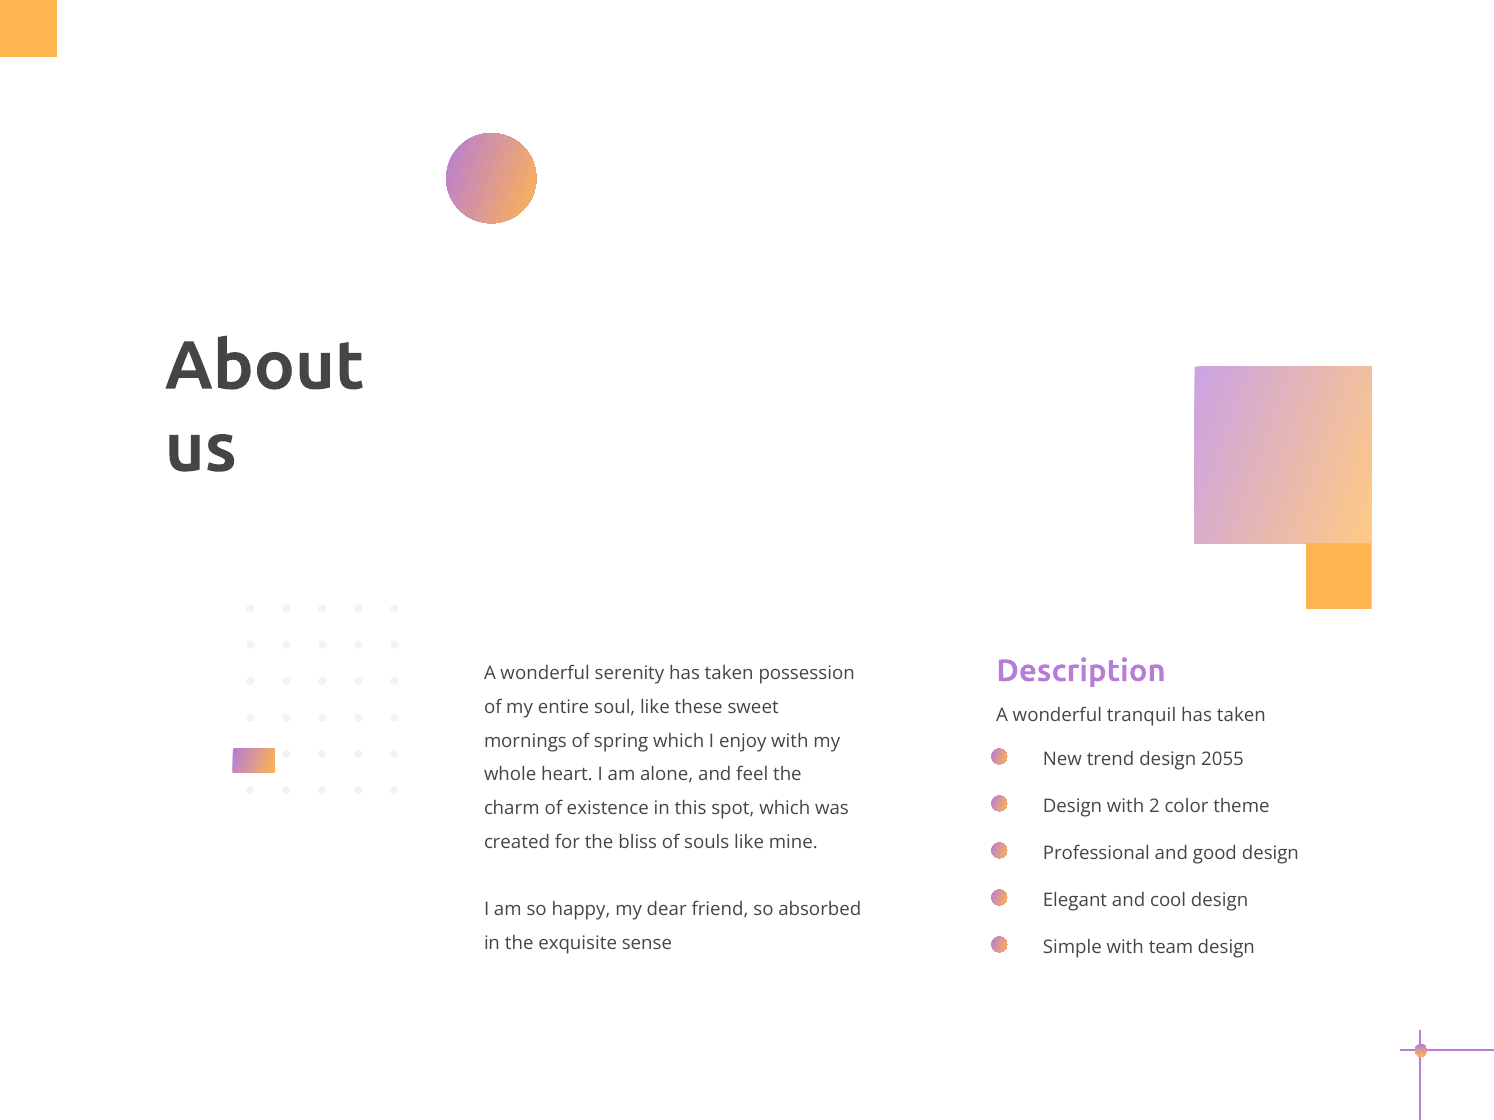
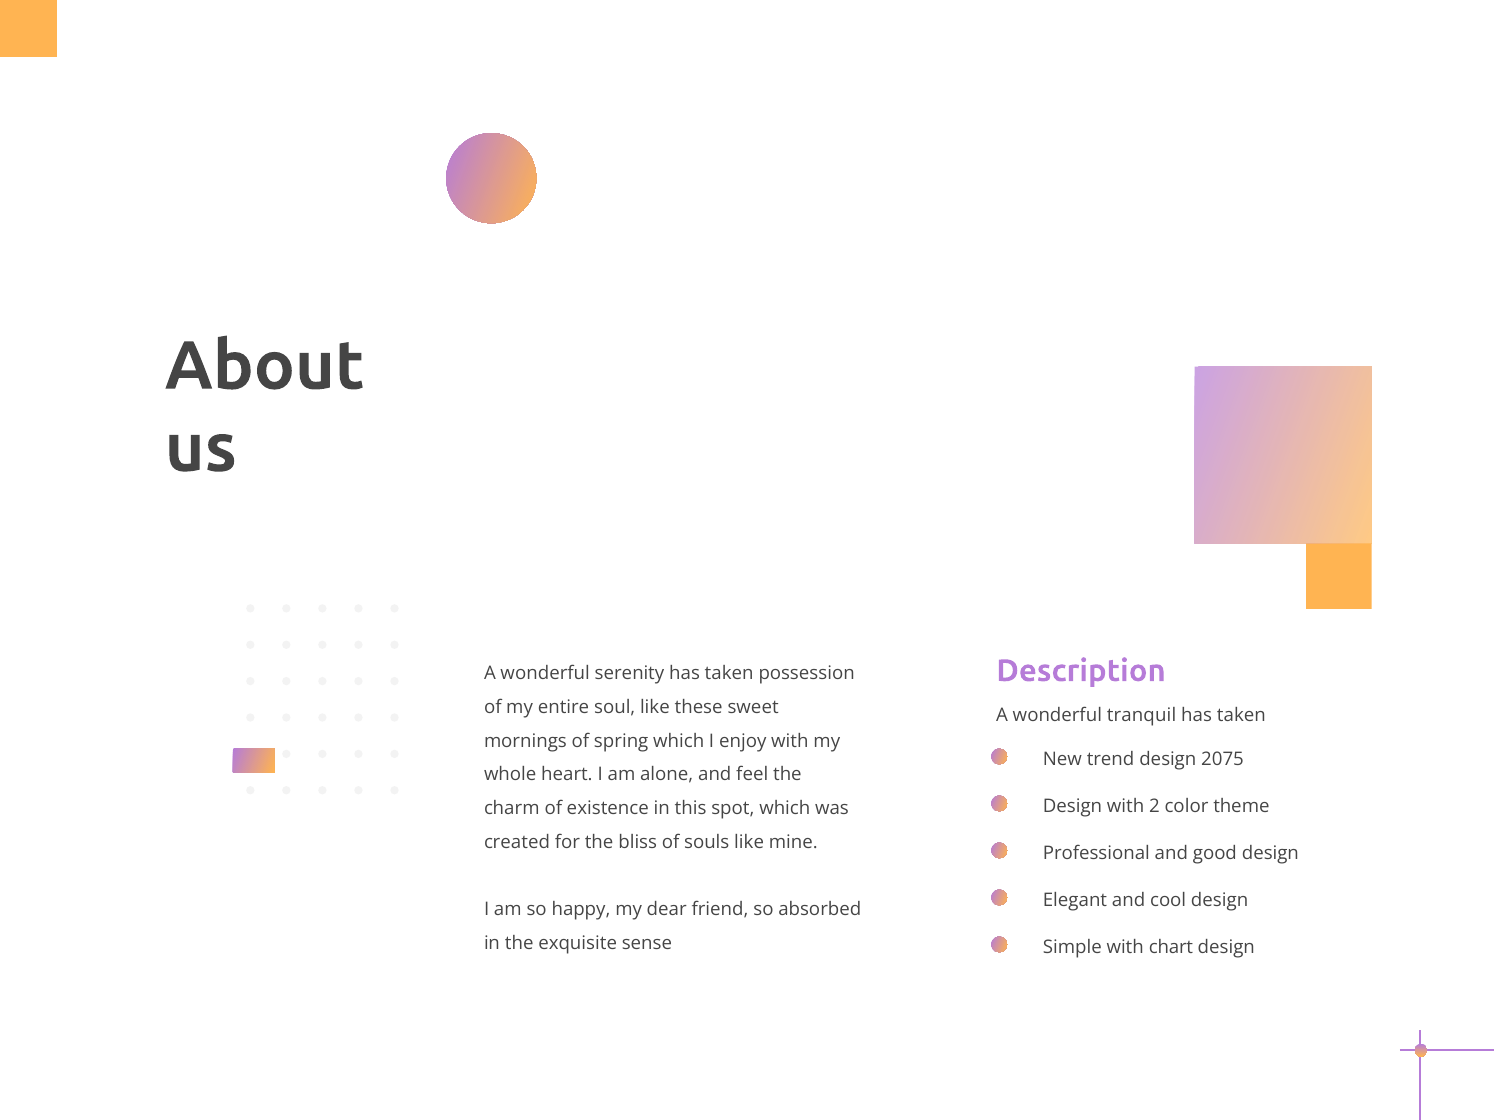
2055: 2055 -> 2075
team: team -> chart
